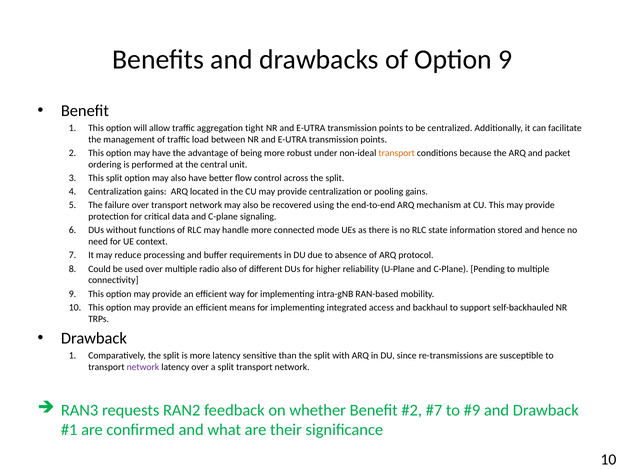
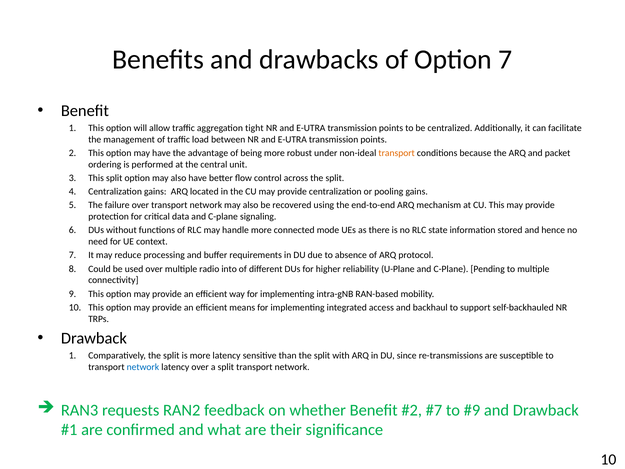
Option 9: 9 -> 7
radio also: also -> into
network at (143, 367) colour: purple -> blue
